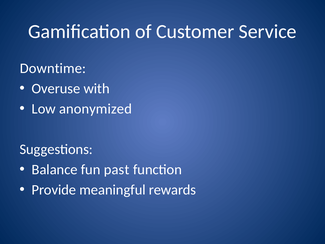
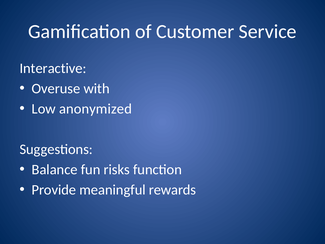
Downtime: Downtime -> Interactive
past: past -> risks
